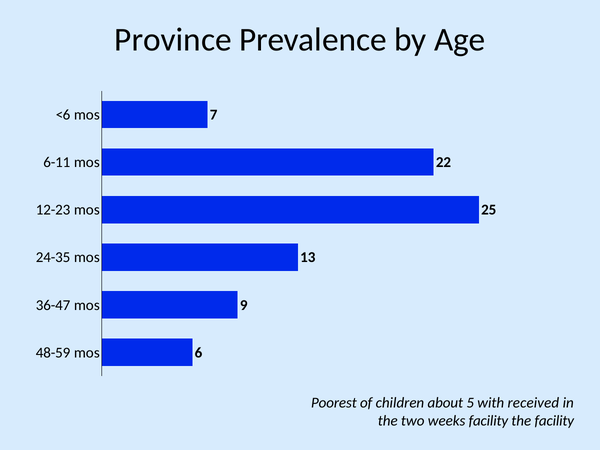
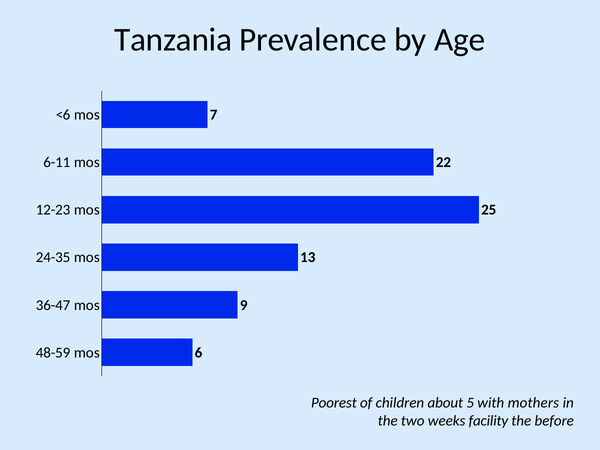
Province: Province -> Tanzania
received: received -> mothers
the facility: facility -> before
